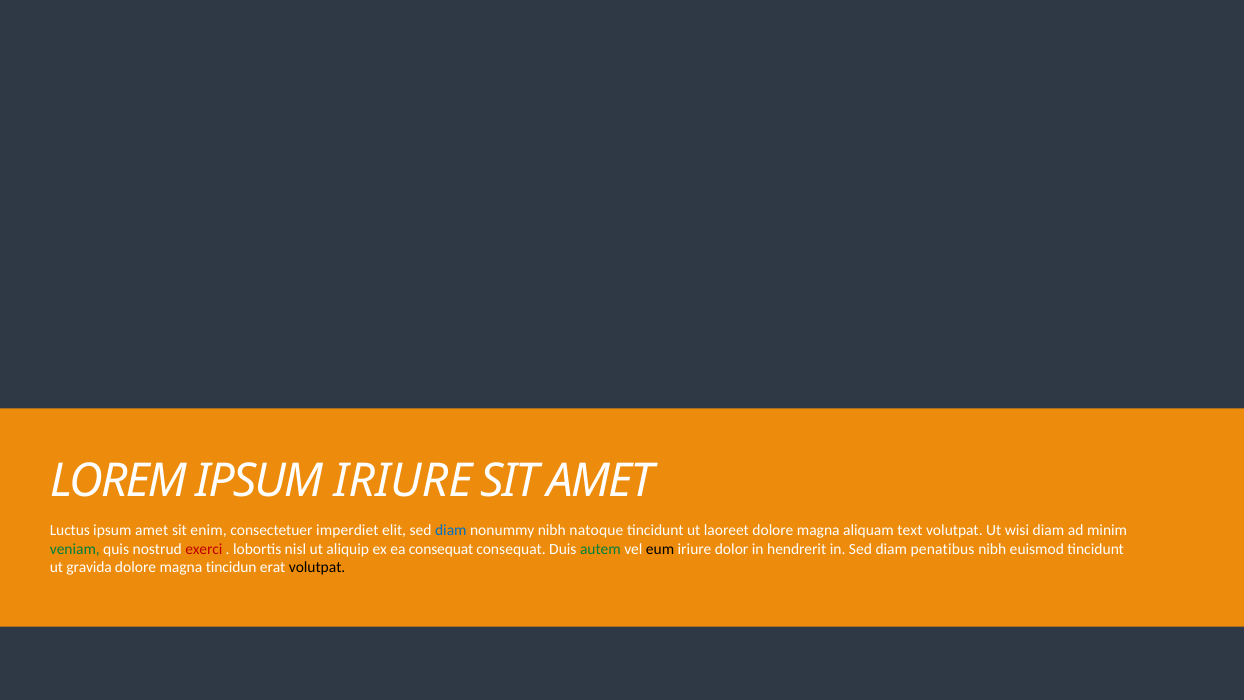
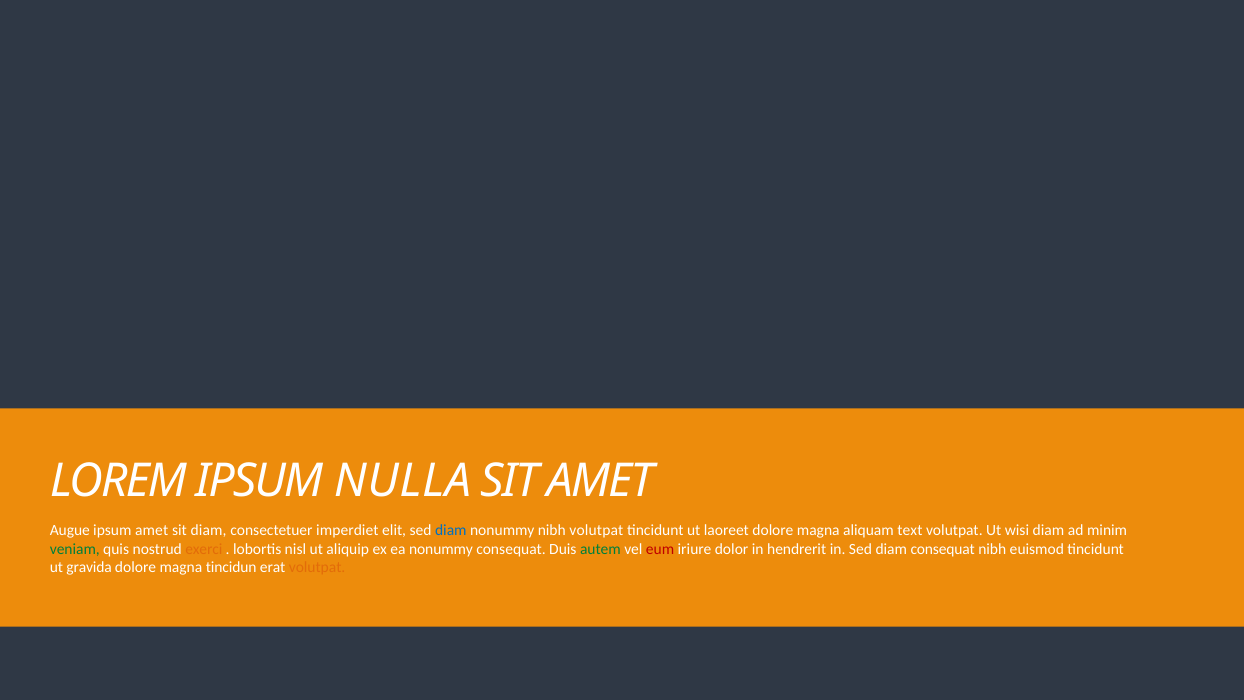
IPSUM IRIURE: IRIURE -> NULLA
Luctus: Luctus -> Augue
sit enim: enim -> diam
nibh natoque: natoque -> volutpat
exerci colour: red -> orange
ea consequat: consequat -> nonummy
eum colour: black -> red
diam penatibus: penatibus -> consequat
volutpat at (317, 567) colour: black -> orange
